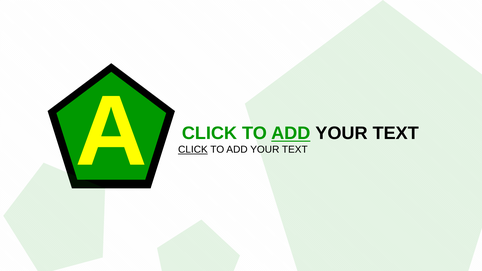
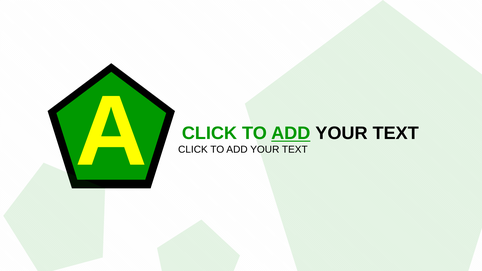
CLICK at (193, 150) underline: present -> none
